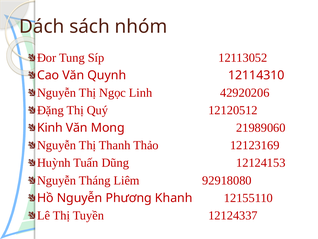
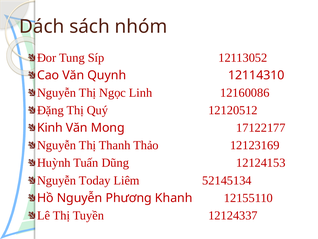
42920206: 42920206 -> 12160086
21989060: 21989060 -> 17122177
Tháng: Tháng -> Today
92918080: 92918080 -> 52145134
